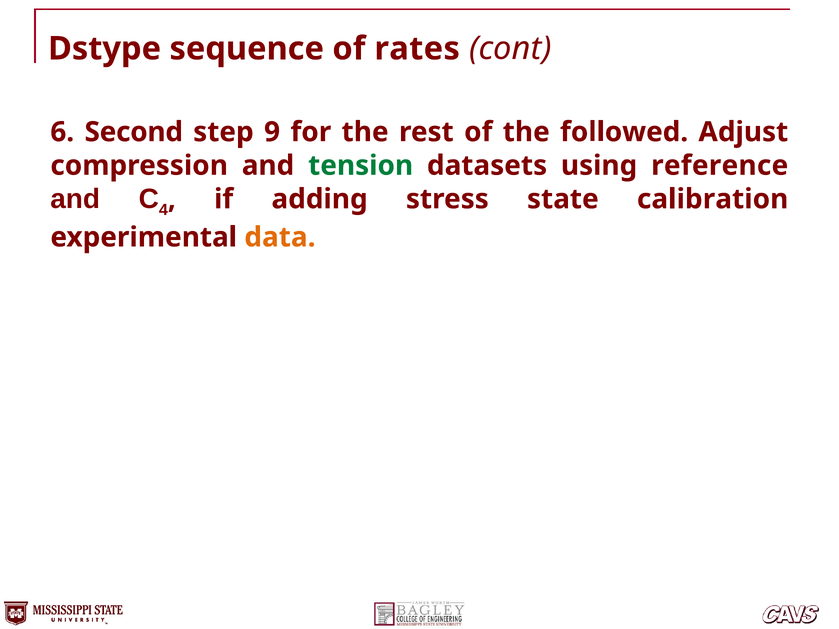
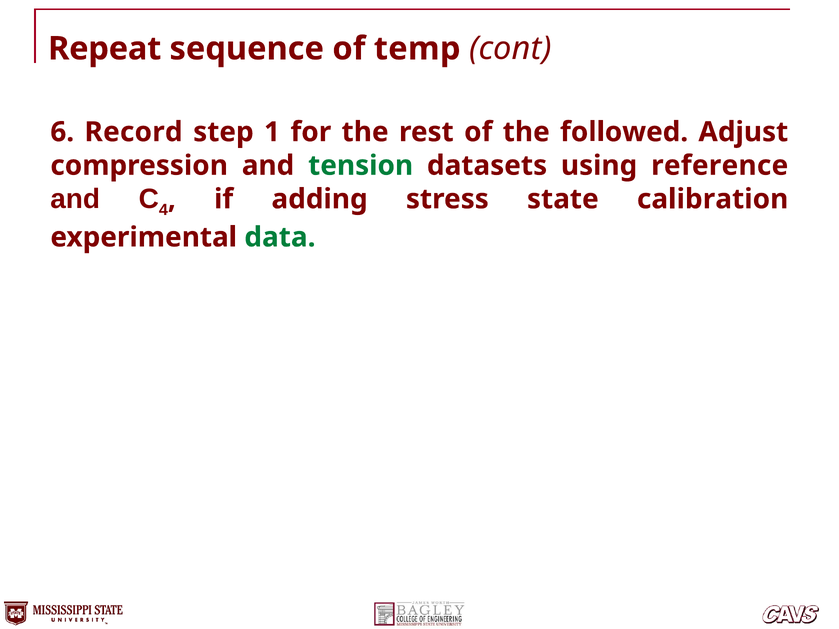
Dstype: Dstype -> Repeat
rates: rates -> temp
Second: Second -> Record
9: 9 -> 1
data colour: orange -> green
